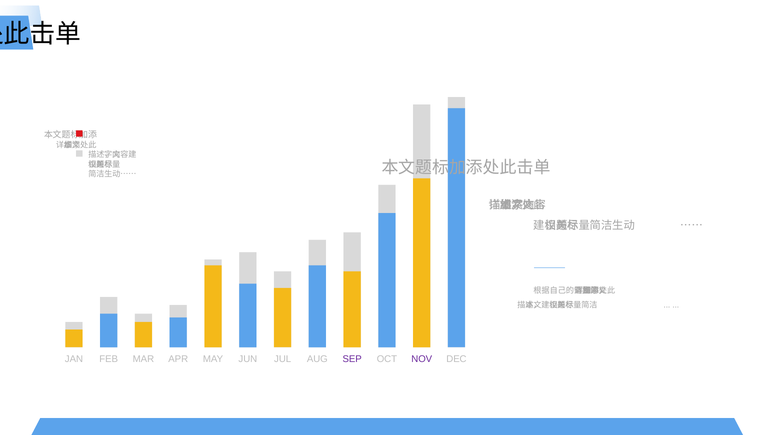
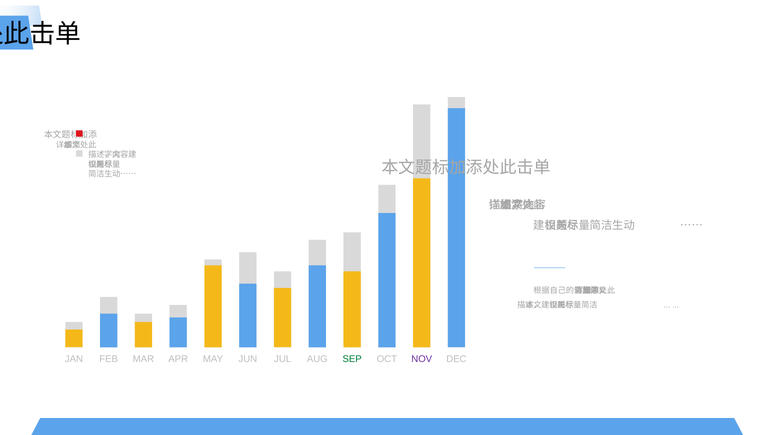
SEP colour: purple -> green
